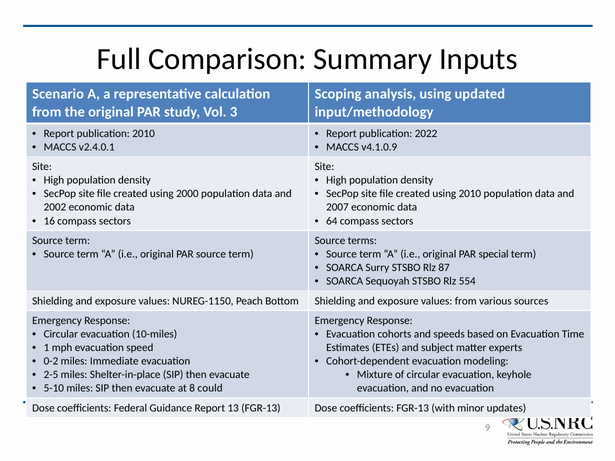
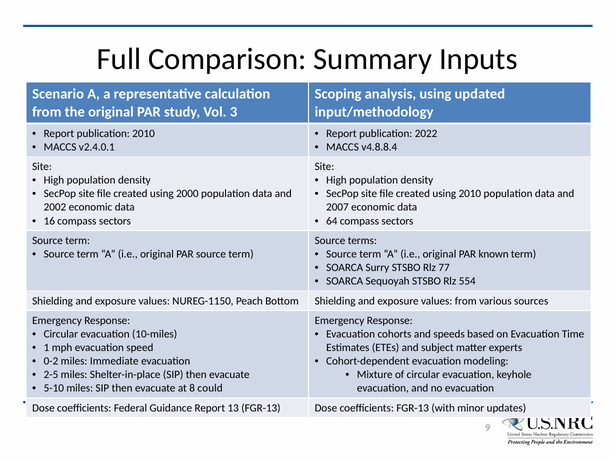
v4.1.0.9: v4.1.0.9 -> v4.8.8.4
special: special -> known
87: 87 -> 77
